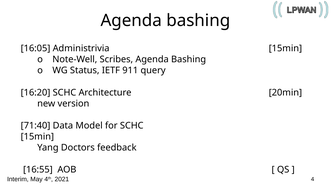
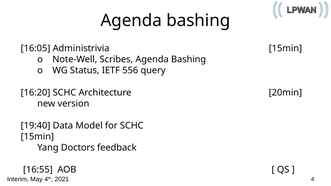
911: 911 -> 556
71:40: 71:40 -> 19:40
